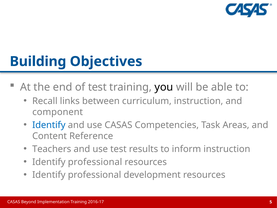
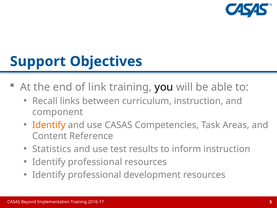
Building: Building -> Support
of test: test -> link
Identify at (49, 125) colour: blue -> orange
Teachers: Teachers -> Statistics
